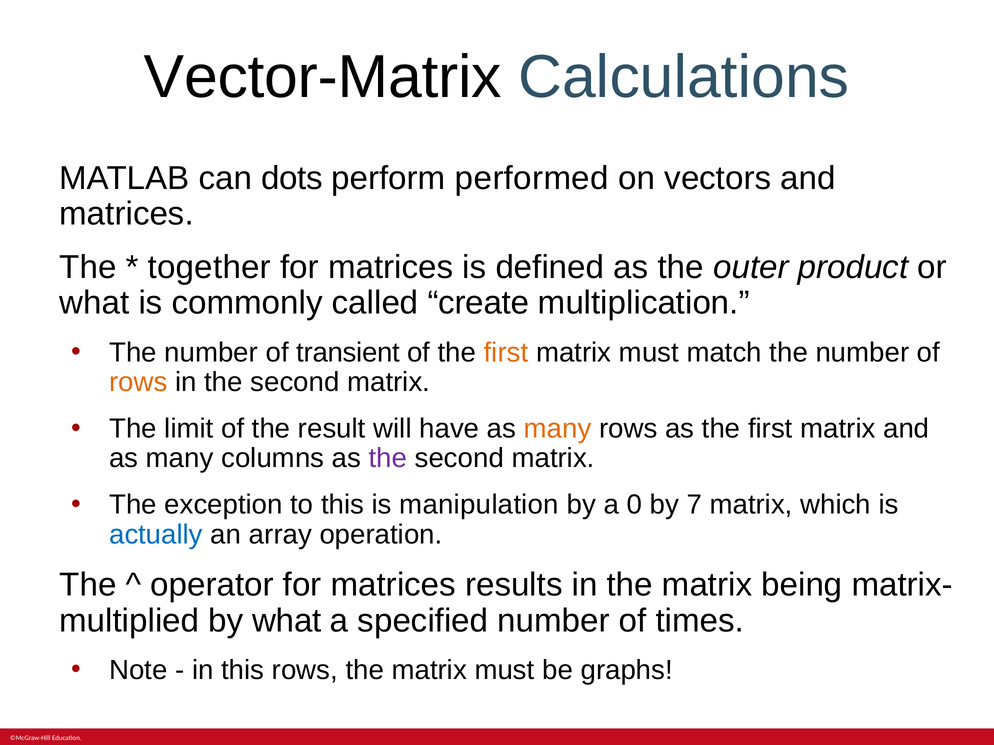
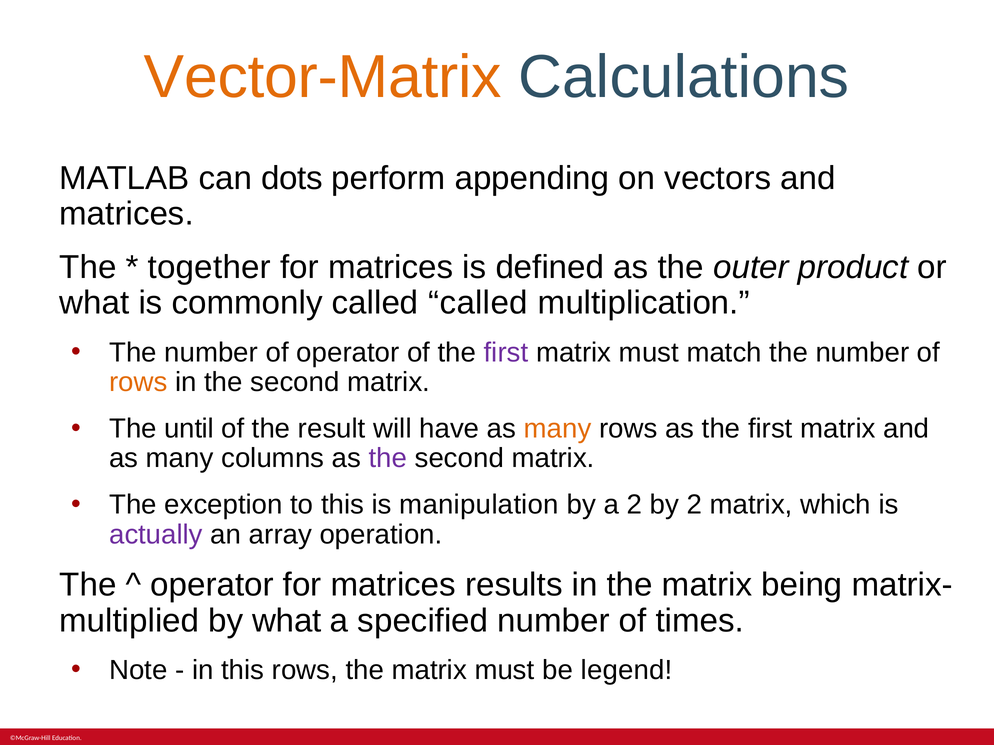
Vector-Matrix colour: black -> orange
performed: performed -> appending
called create: create -> called
of transient: transient -> operator
first at (506, 353) colour: orange -> purple
limit: limit -> until
a 0: 0 -> 2
by 7: 7 -> 2
actually colour: blue -> purple
graphs: graphs -> legend
